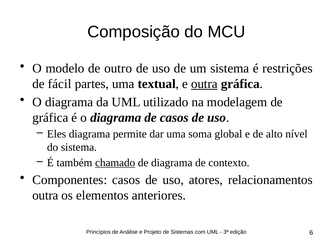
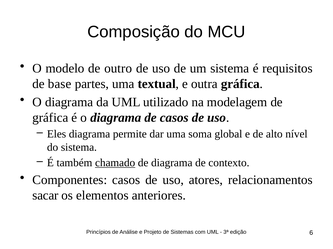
restrições: restrições -> requisitos
fácil: fácil -> base
outra at (204, 84) underline: present -> none
outra at (45, 196): outra -> sacar
